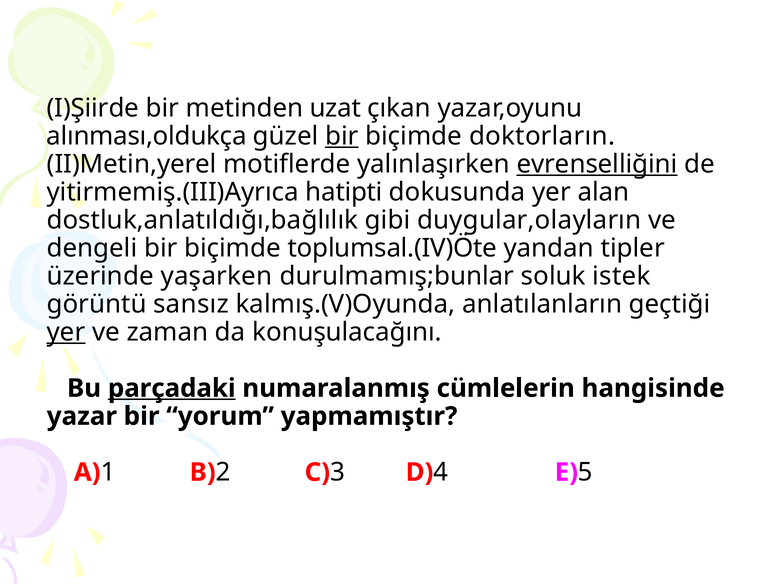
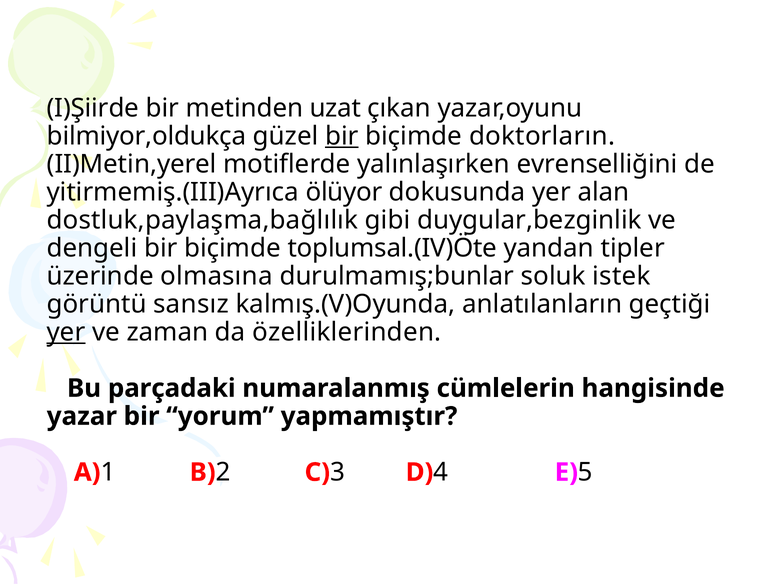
alınması,oldukça: alınması,oldukça -> bilmiyor,oldukça
evrenselliğini underline: present -> none
hatipti: hatipti -> ölüyor
dostluk,anlatıldığı,bağlılık: dostluk,anlatıldığı,bağlılık -> dostluk,paylaşma,bağlılık
duygular,olayların: duygular,olayların -> duygular,bezginlik
yaşarken: yaşarken -> olmasına
konuşulacağını: konuşulacağını -> özelliklerinden
parçadaki underline: present -> none
